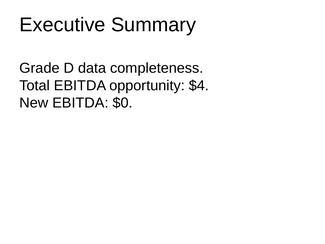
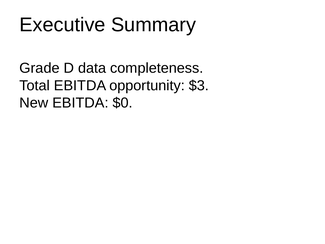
$4: $4 -> $3
